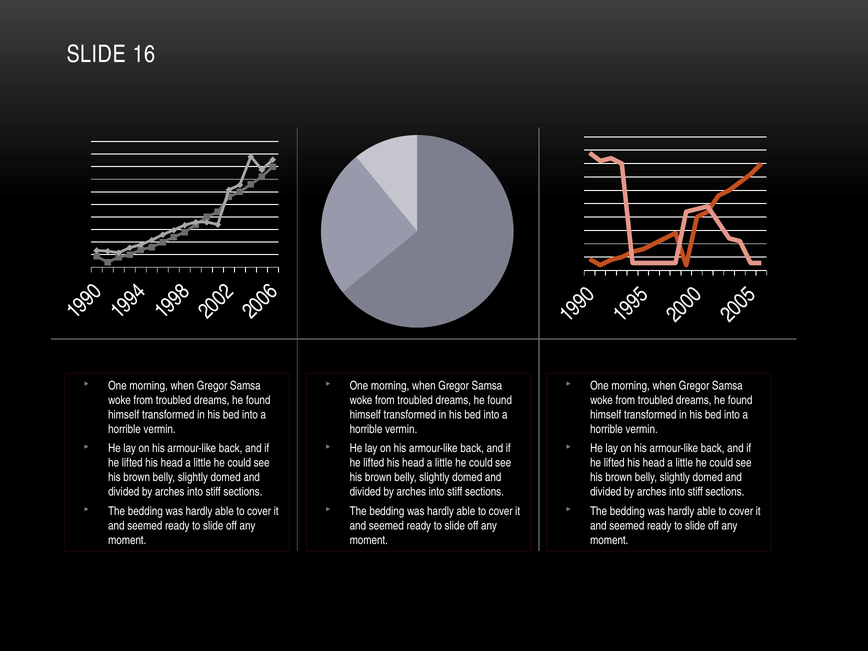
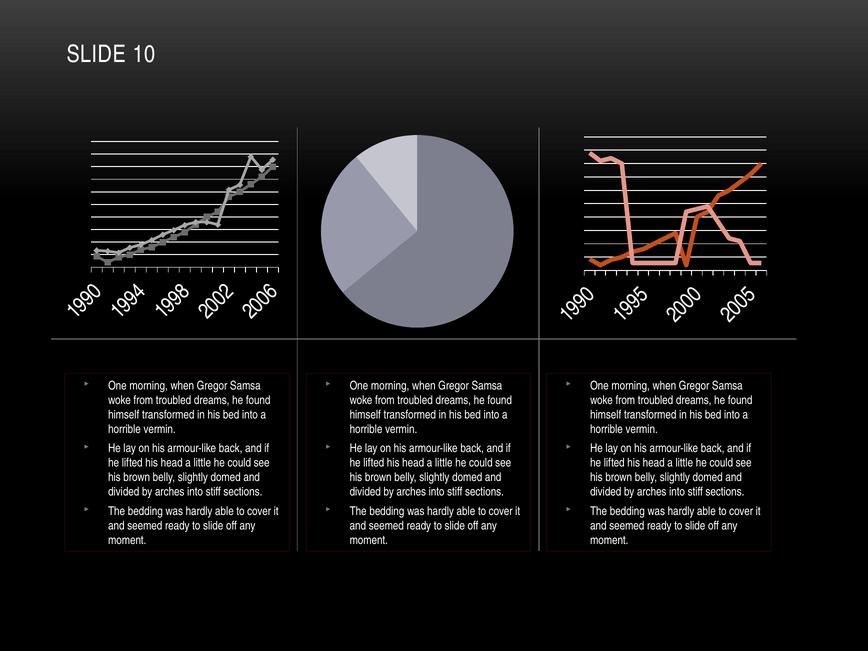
16: 16 -> 10
